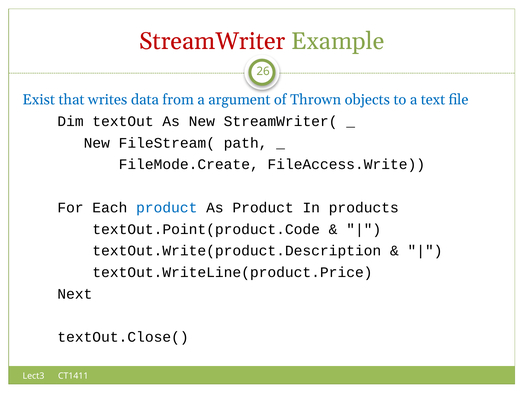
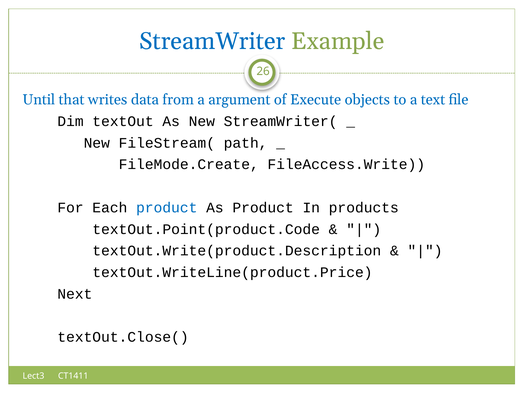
StreamWriter colour: red -> blue
Exist: Exist -> Until
Thrown: Thrown -> Execute
